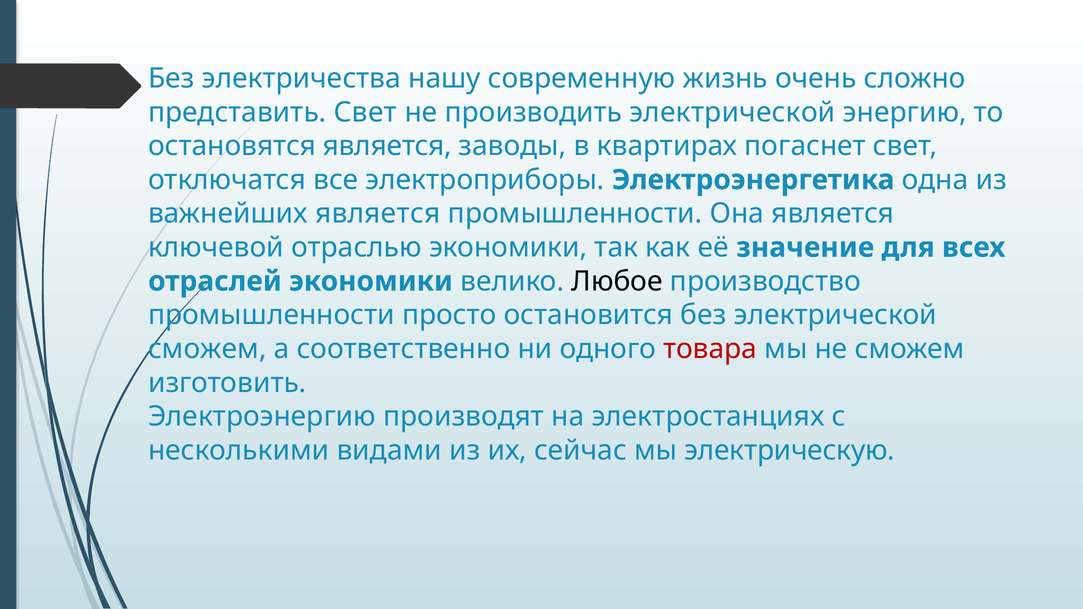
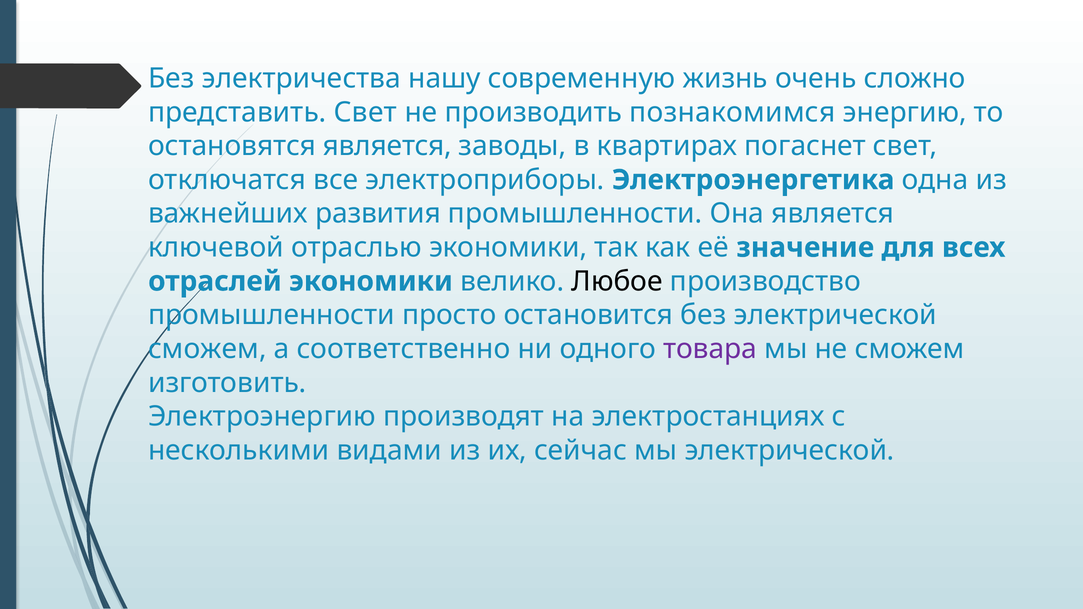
производить электрической: электрической -> познакомимся
важнейших является: является -> развития
товара colour: red -> purple
мы электрическую: электрическую -> электрической
